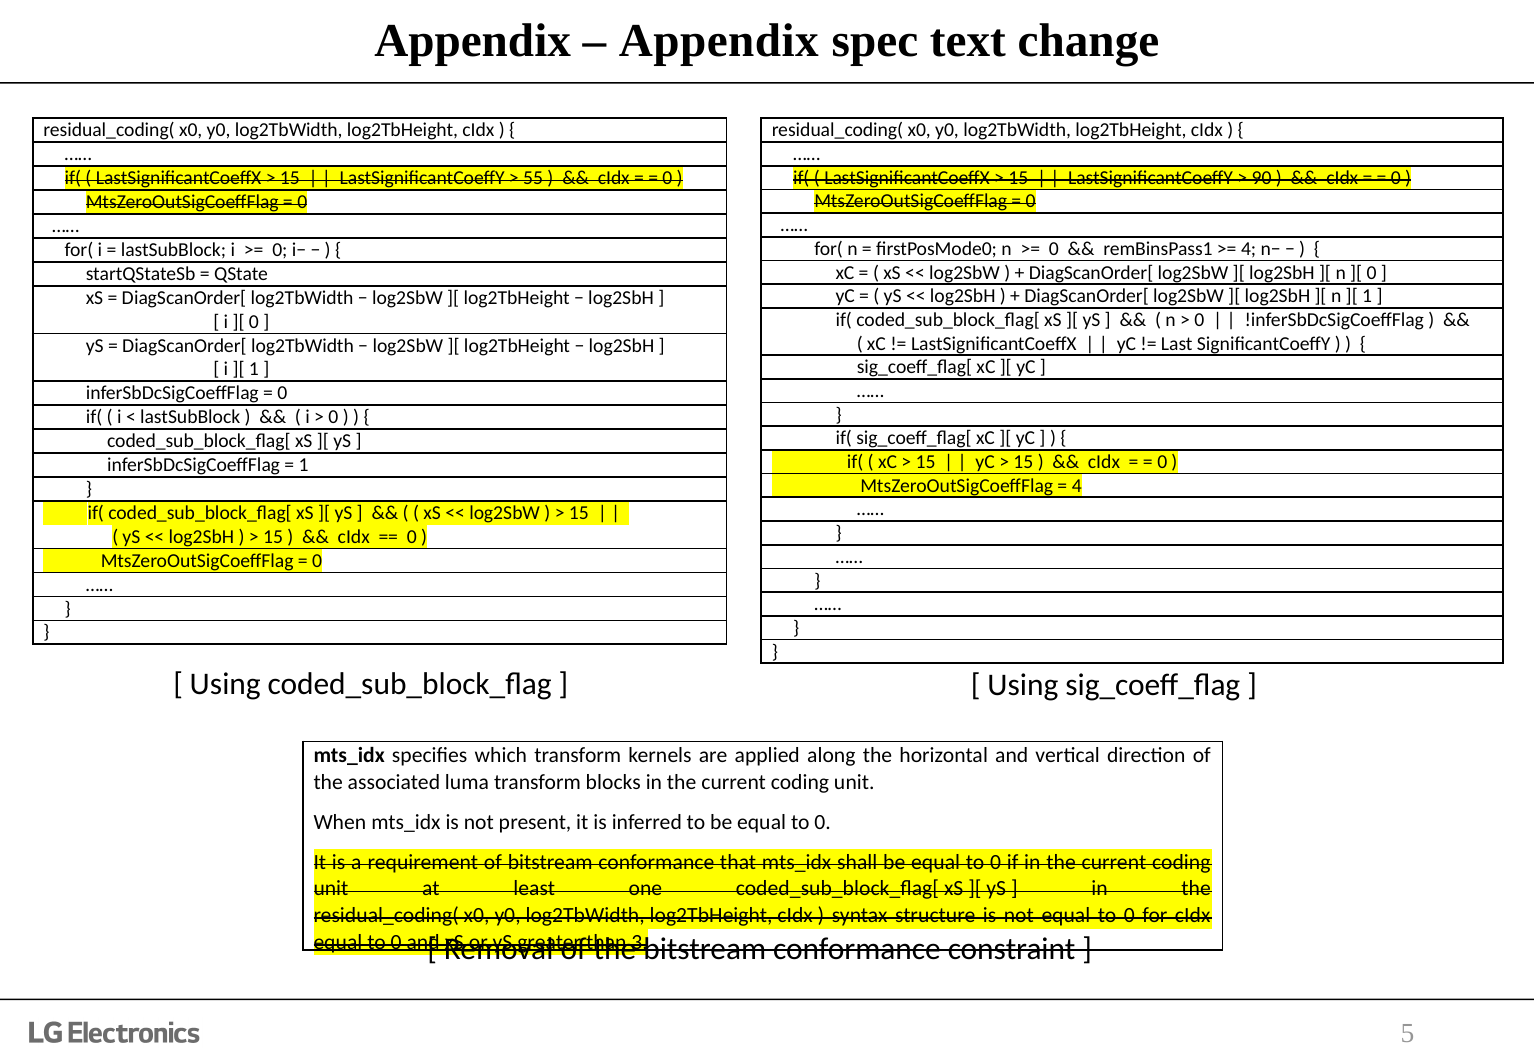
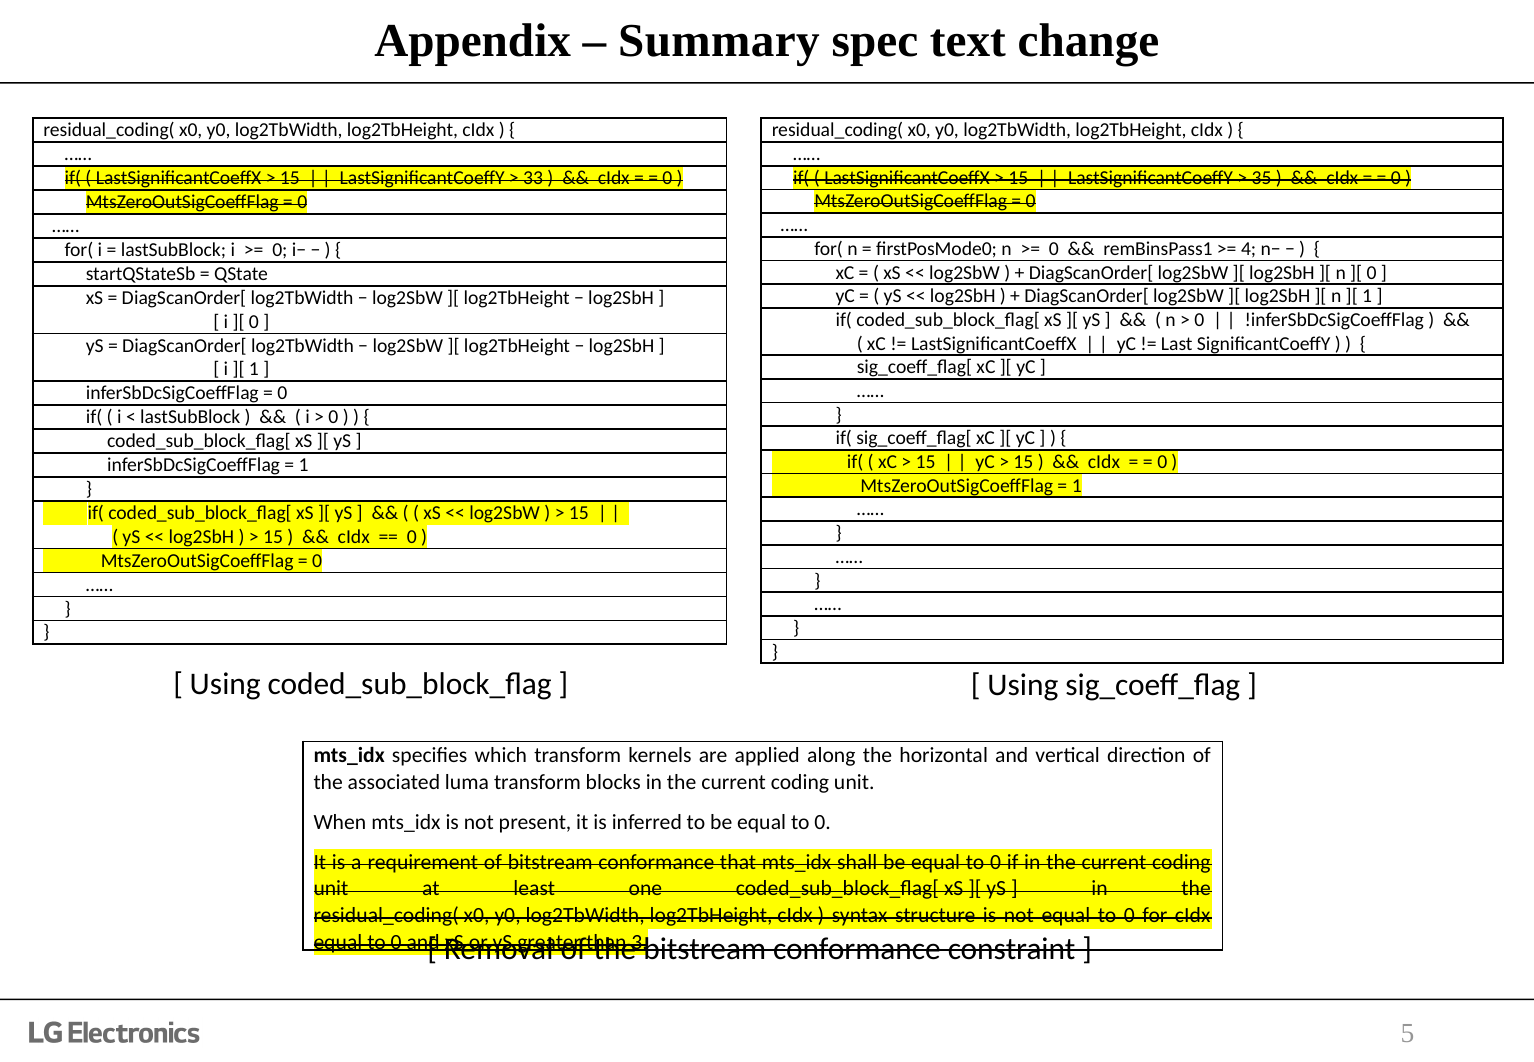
Appendix at (719, 41): Appendix -> Summary
90: 90 -> 35
55: 55 -> 33
4 at (1077, 486): 4 -> 1
